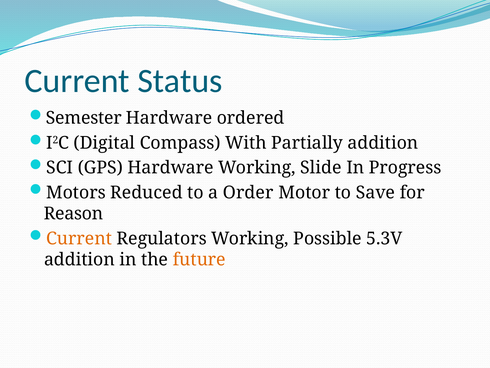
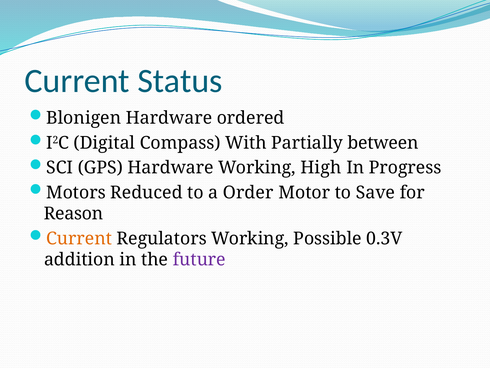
Semester: Semester -> Blonigen
Partially addition: addition -> between
Slide: Slide -> High
5.3V: 5.3V -> 0.3V
future colour: orange -> purple
